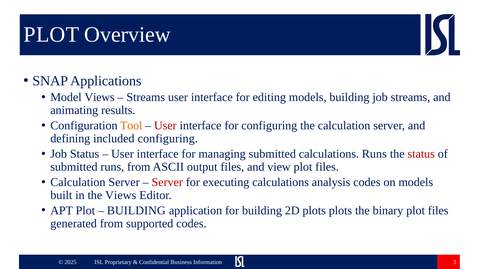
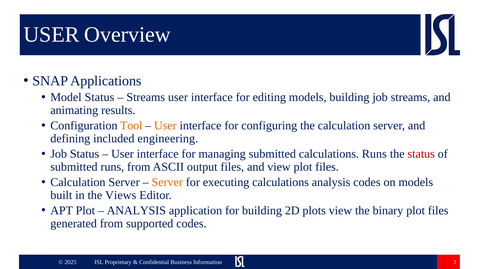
PLOT at (51, 35): PLOT -> USER
Model Views: Views -> Status
User at (165, 126) colour: red -> orange
included configuring: configuring -> engineering
Server at (167, 183) colour: red -> orange
BUILDING at (136, 211): BUILDING -> ANALYSIS
plots plots: plots -> view
